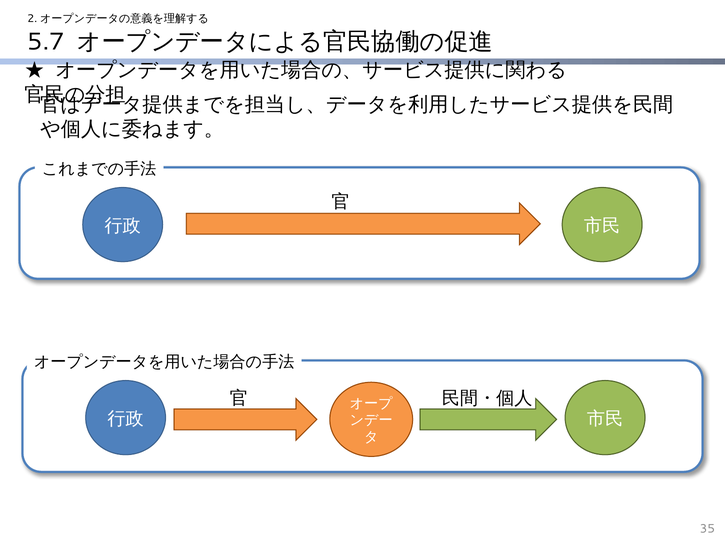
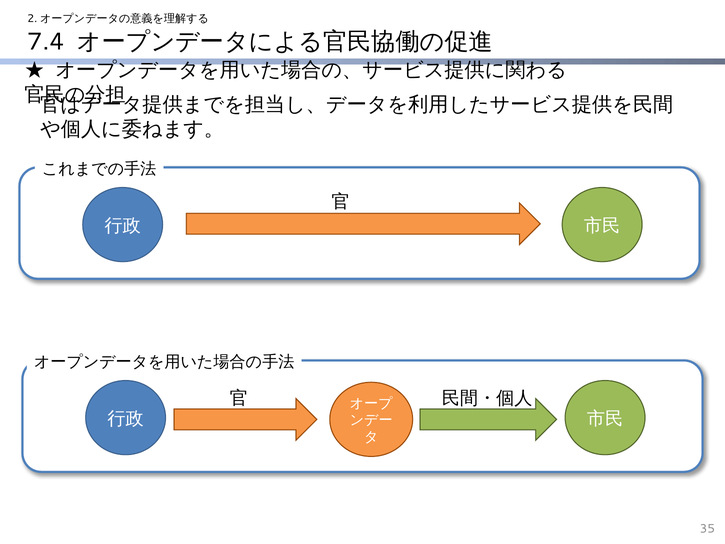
5.7: 5.7 -> 7.4
